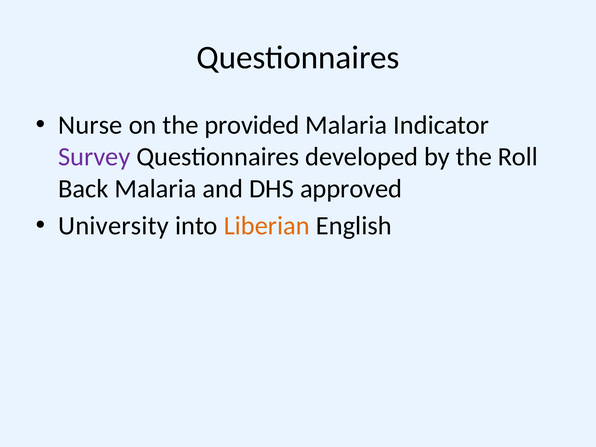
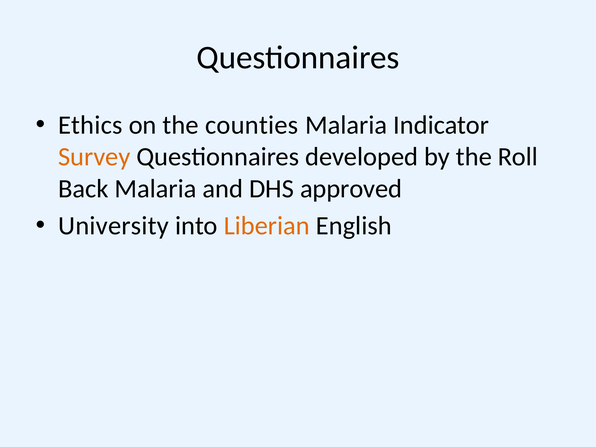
Nurse: Nurse -> Ethics
provided: provided -> counties
Survey colour: purple -> orange
